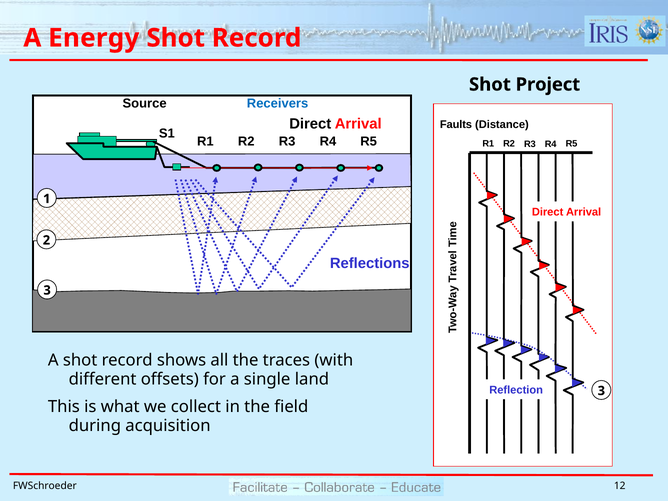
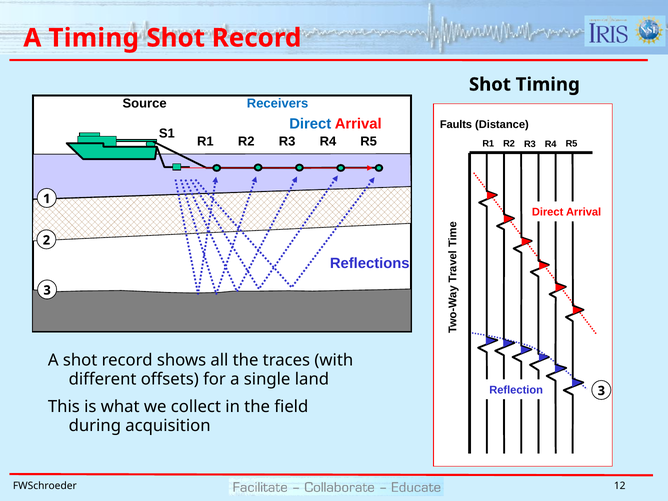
A Energy: Energy -> Timing
Shot Project: Project -> Timing
Direct at (310, 124) colour: black -> blue
